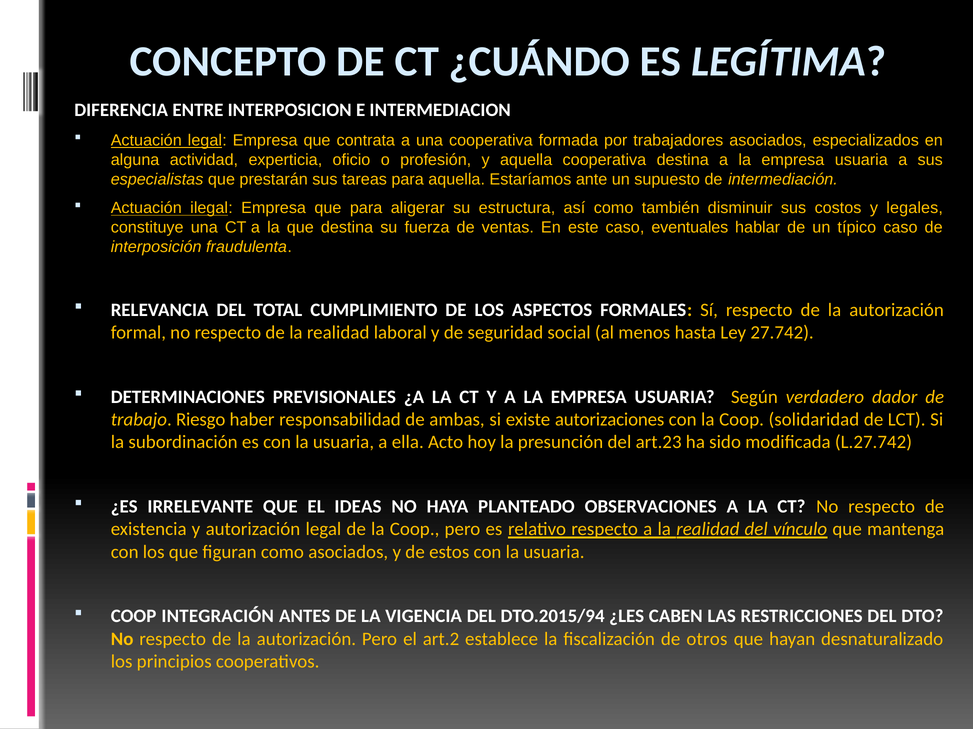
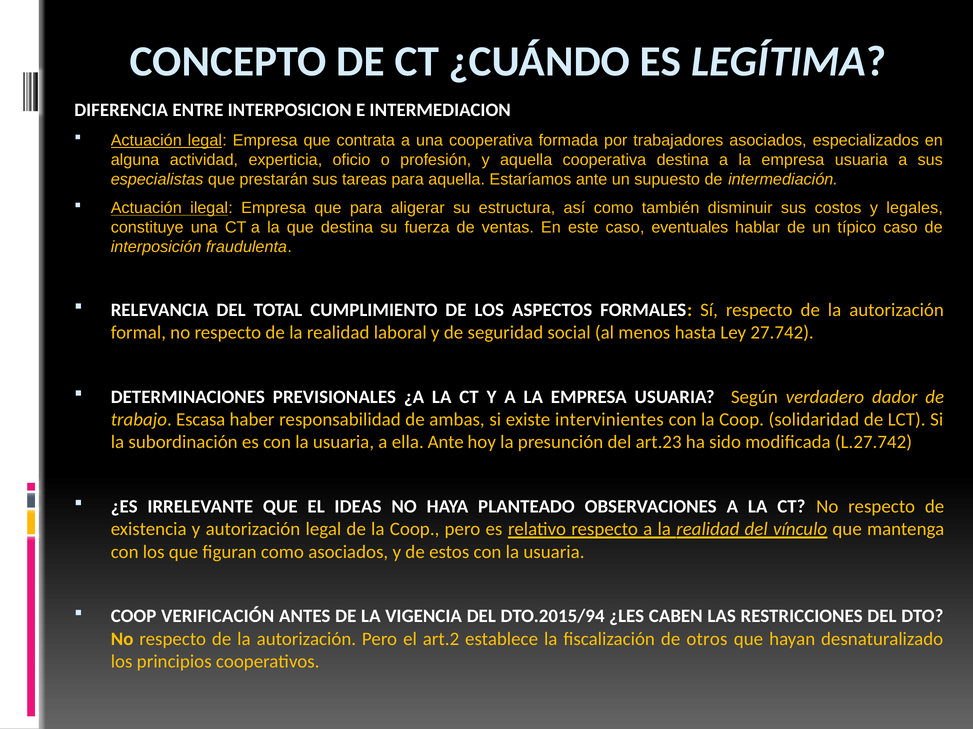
Riesgo: Riesgo -> Escasa
autorizaciones: autorizaciones -> intervinientes
ella Acto: Acto -> Ante
INTEGRACIÓN: INTEGRACIÓN -> VERIFICACIÓN
